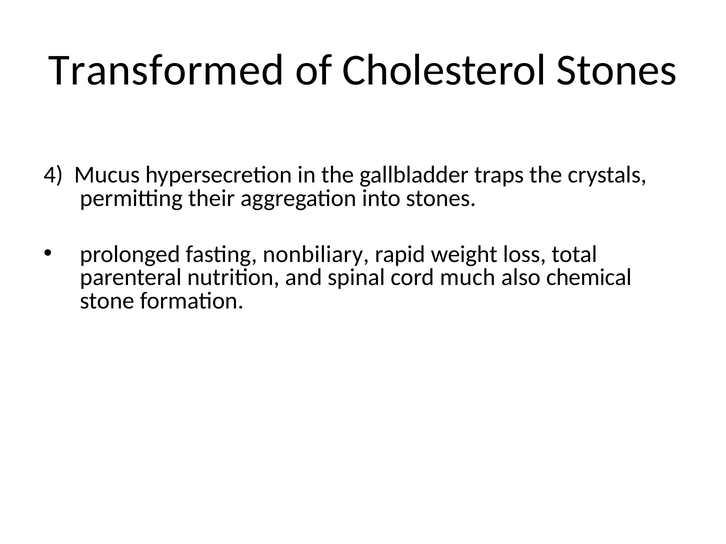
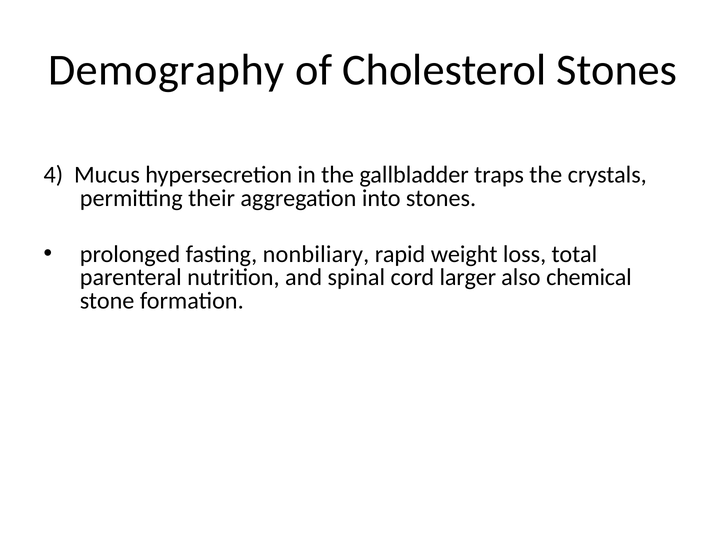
Transformed: Transformed -> Demography
much: much -> larger
